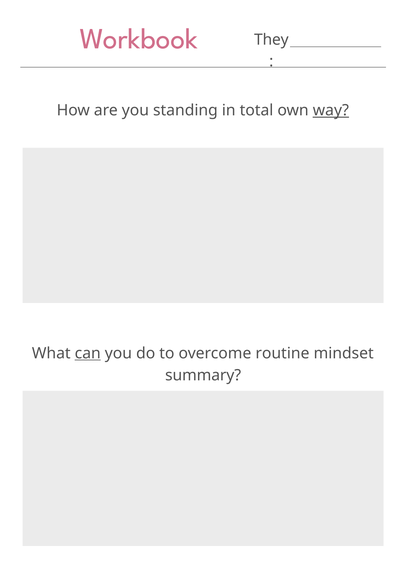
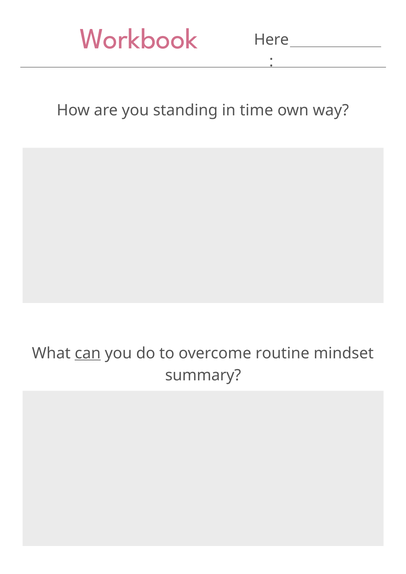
They: They -> Here
total: total -> time
way underline: present -> none
